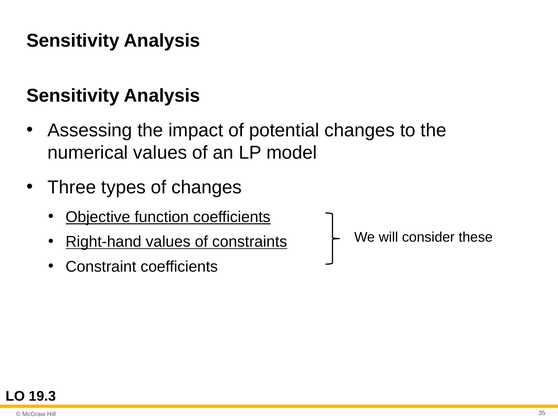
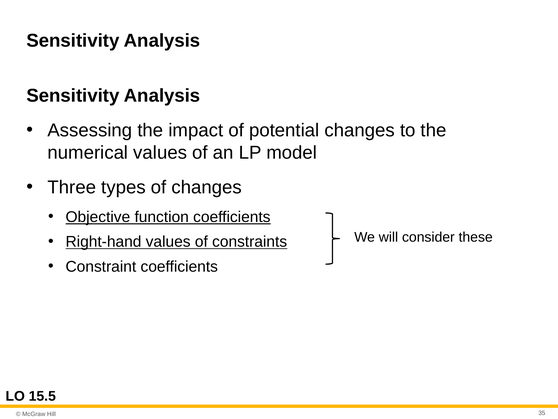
19.3: 19.3 -> 15.5
